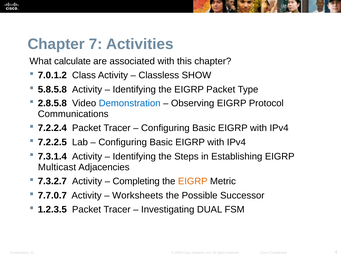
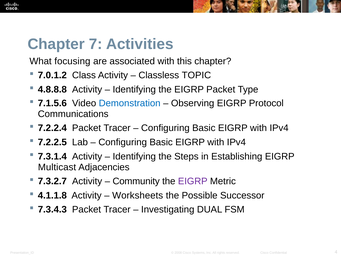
calculate: calculate -> focusing
SHOW: SHOW -> TOPIC
5.8.5.8: 5.8.5.8 -> 4.8.8.8
2.8.5.8: 2.8.5.8 -> 7.1.5.6
Completing: Completing -> Community
EIGRP at (193, 181) colour: orange -> purple
7.7.0.7: 7.7.0.7 -> 4.1.1.8
1.2.3.5: 1.2.3.5 -> 7.3.4.3
